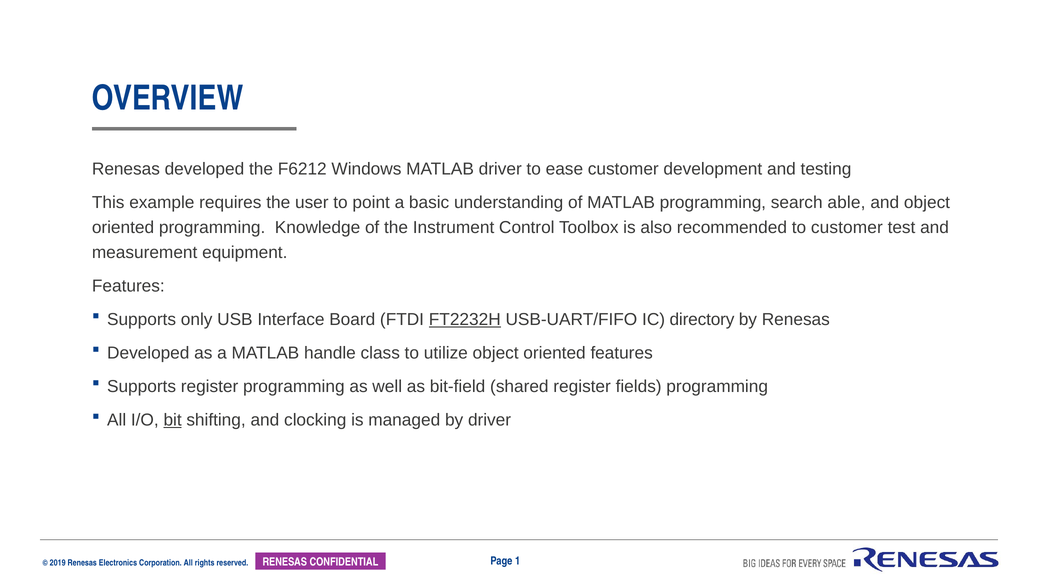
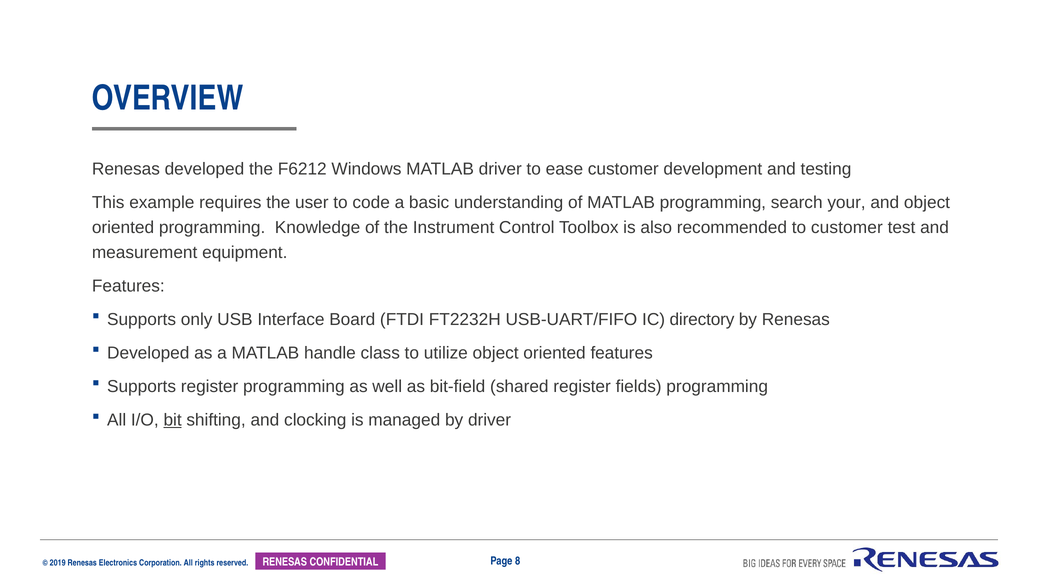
point: point -> code
able: able -> your
FT2232H underline: present -> none
1: 1 -> 8
